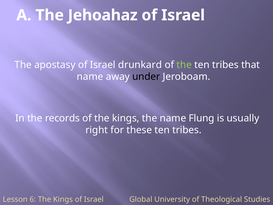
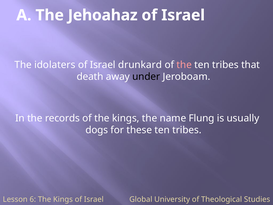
apostasy: apostasy -> idolaters
the at (184, 65) colour: light green -> pink
name at (90, 77): name -> death
right: right -> dogs
